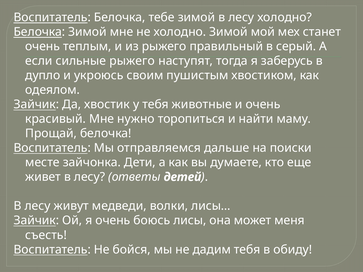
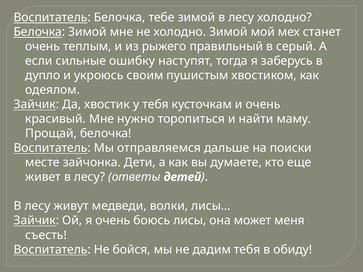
сильные рыжего: рыжего -> ошибку
животные: животные -> кусточкам
